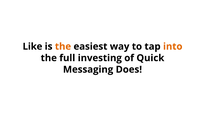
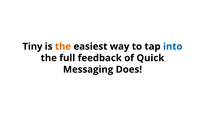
Like: Like -> Tiny
into colour: orange -> blue
investing: investing -> feedback
